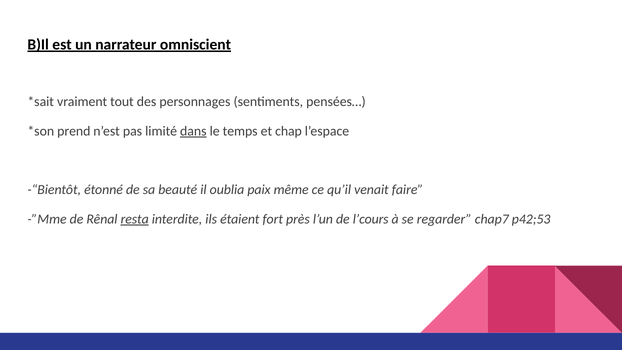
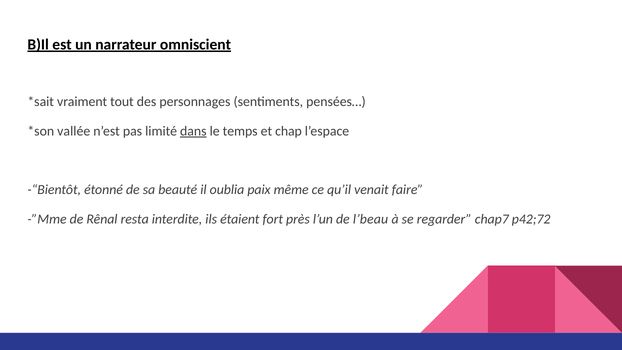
prend: prend -> vallée
resta underline: present -> none
l’cours: l’cours -> l’beau
p42;53: p42;53 -> p42;72
